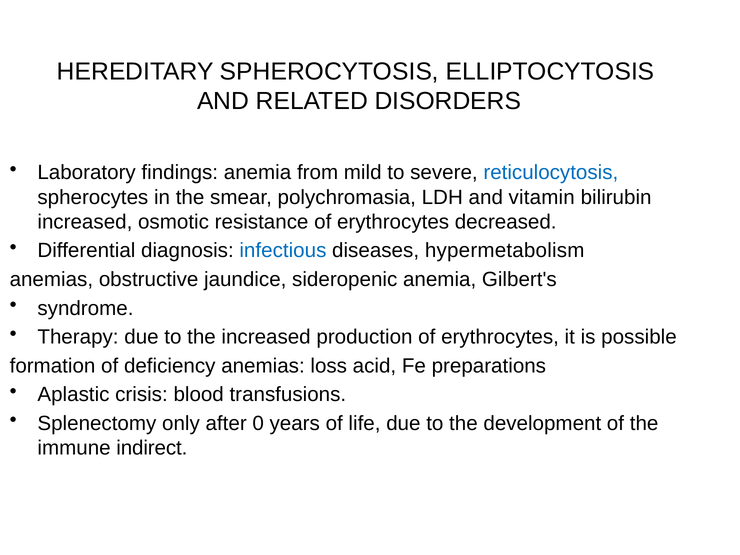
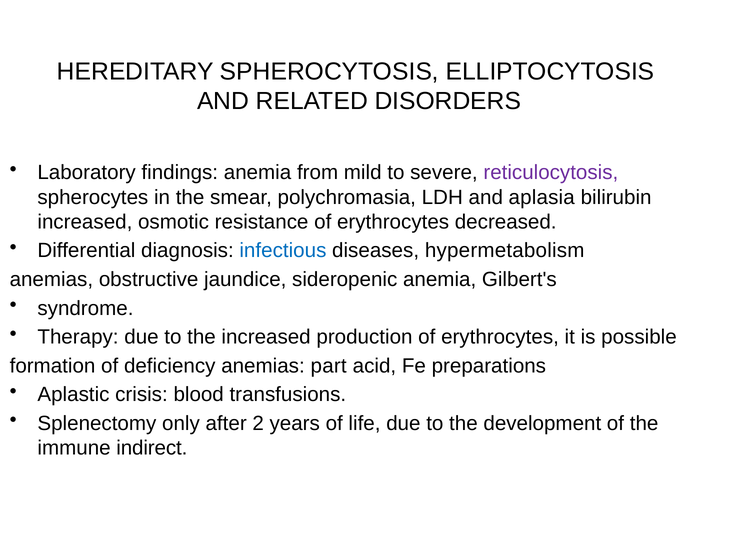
reticulocytosis colour: blue -> purple
vitamin: vitamin -> aplasia
loss: loss -> part
0: 0 -> 2
